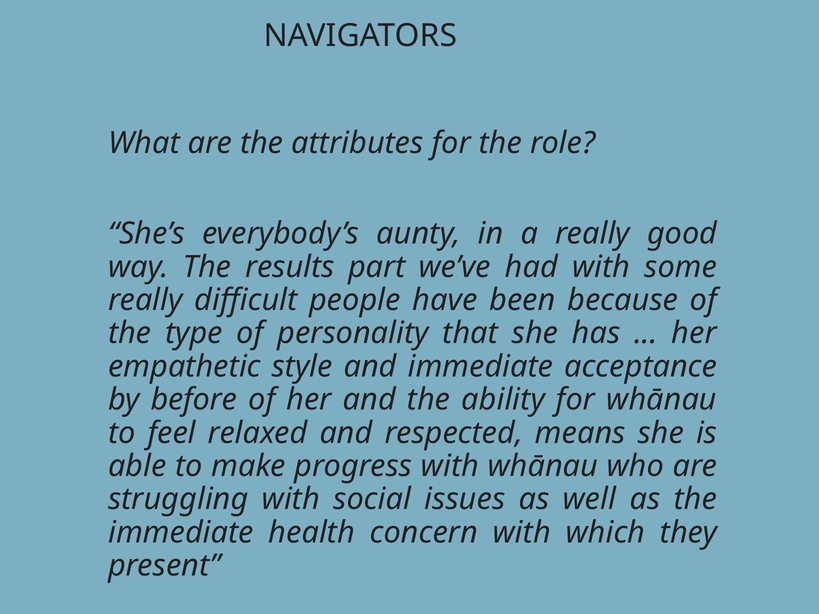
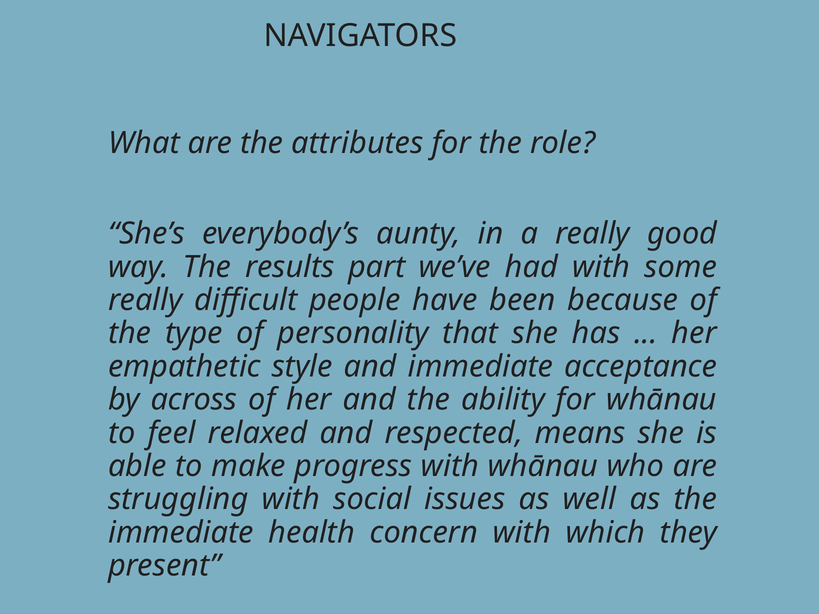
before: before -> across
